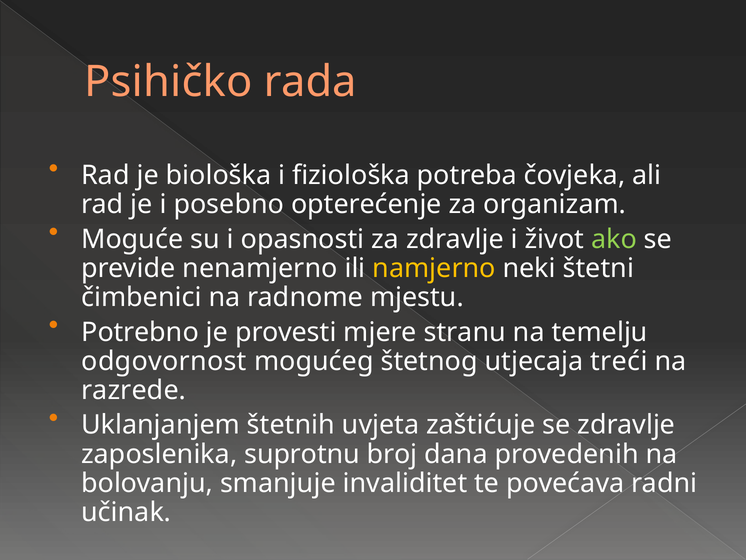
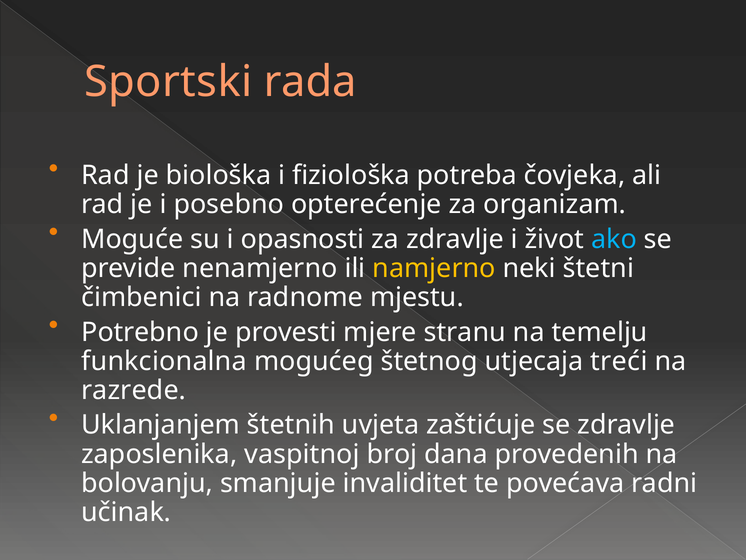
Psihičko: Psihičko -> Sportski
ako colour: light green -> light blue
odgovornost: odgovornost -> funkcionalna
suprotnu: suprotnu -> vaspitnoj
